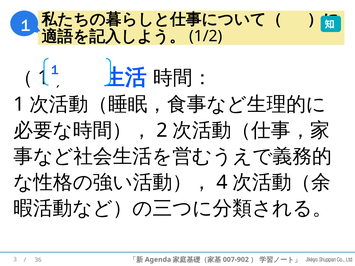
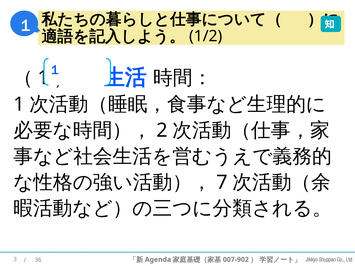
4: 4 -> 7
